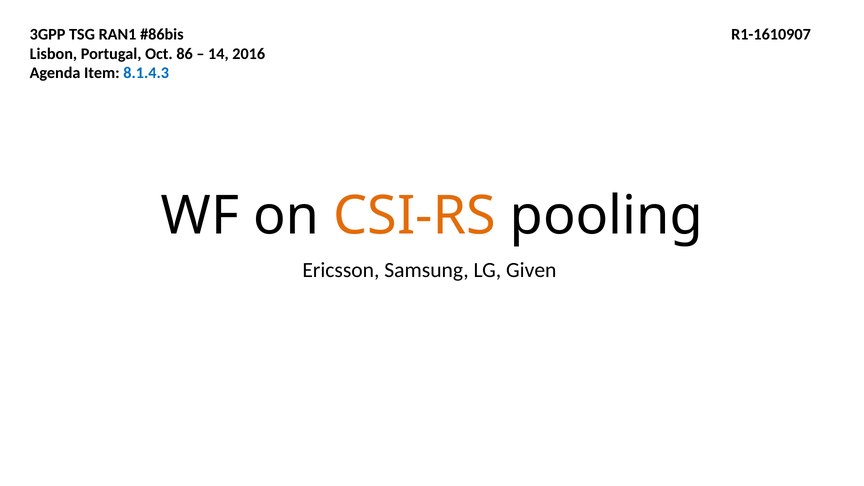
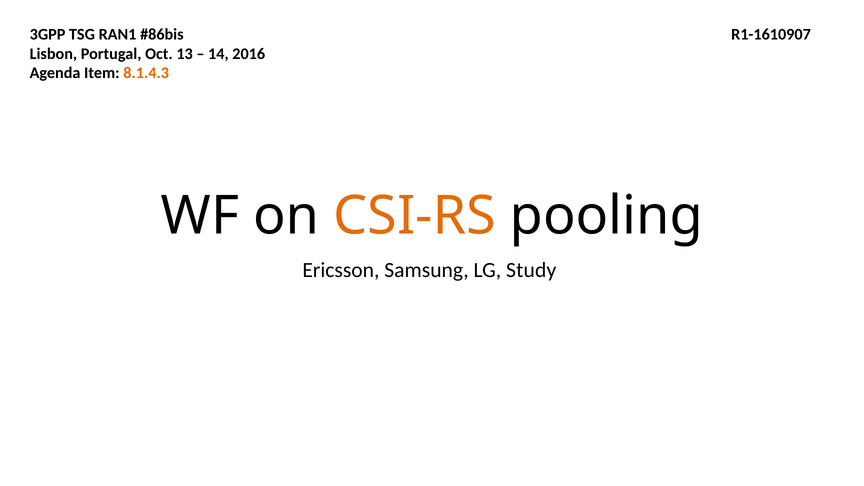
86: 86 -> 13
8.1.4.3 colour: blue -> orange
Given: Given -> Study
